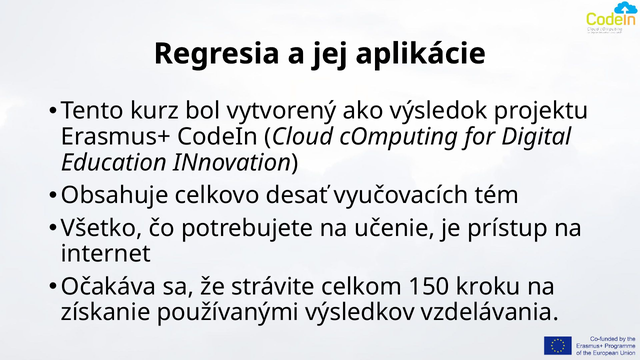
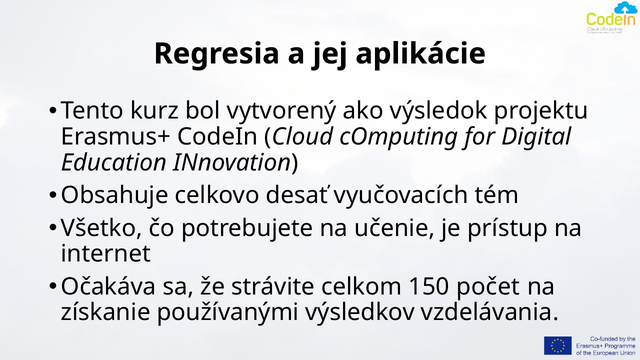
kroku: kroku -> počet
